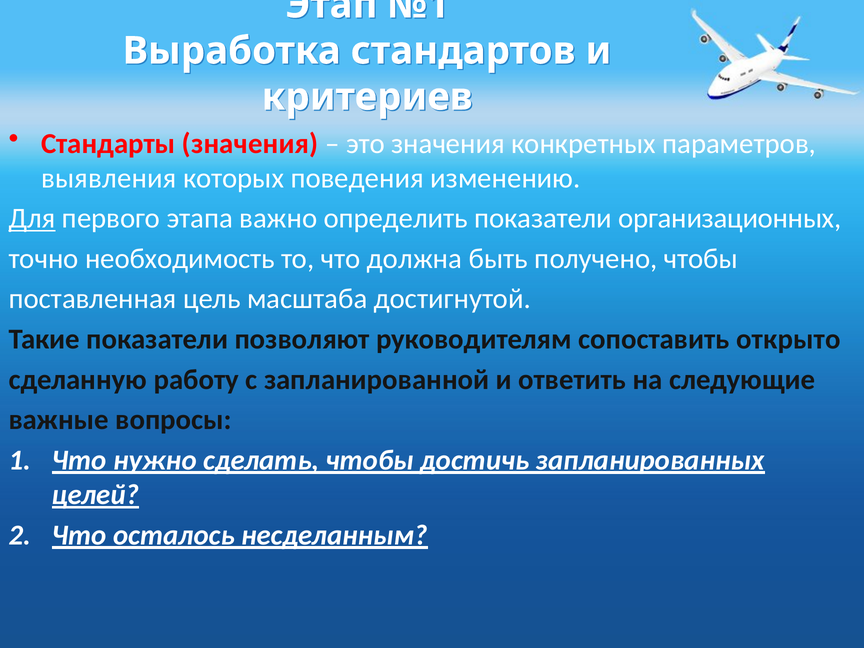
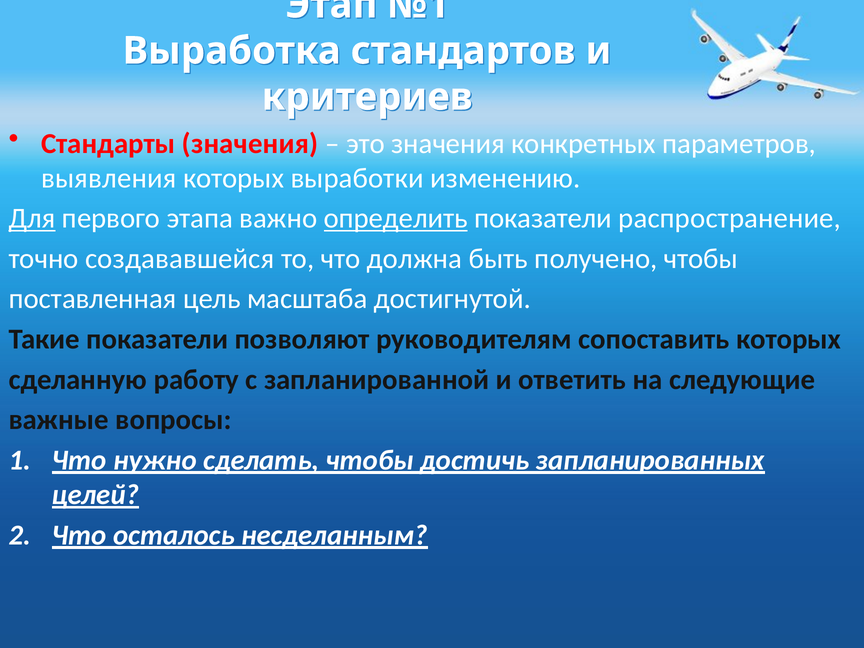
поведения: поведения -> выработки
определить underline: none -> present
организационных: организационных -> распространение
необходимость: необходимость -> создававшейся
сопоставить открыто: открыто -> которых
